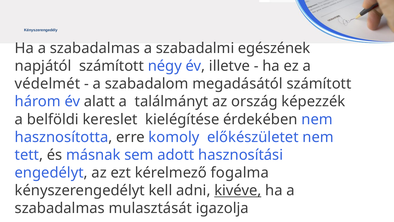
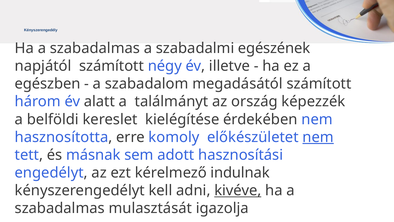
védelmét: védelmét -> egészben
nem at (318, 137) underline: none -> present
fogalma: fogalma -> indulnak
